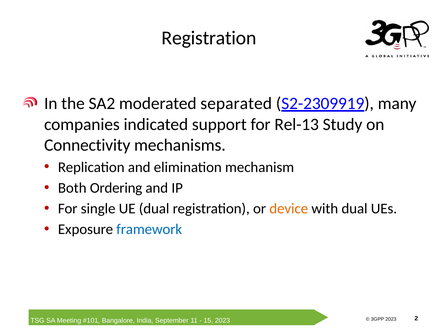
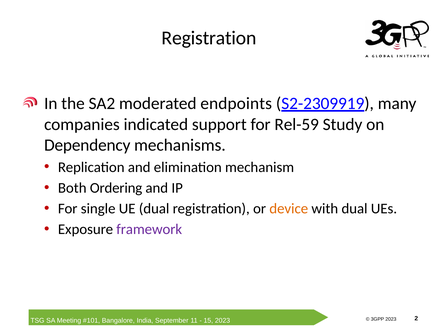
separated: separated -> endpoints
Rel-13: Rel-13 -> Rel-59
Connectivity: Connectivity -> Dependency
framework colour: blue -> purple
